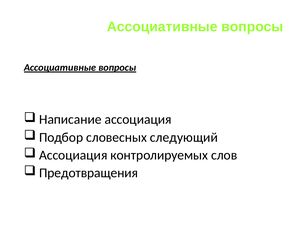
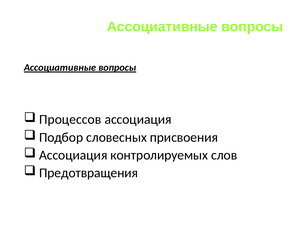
Написание: Написание -> Процессов
следующий: следующий -> присвоения
